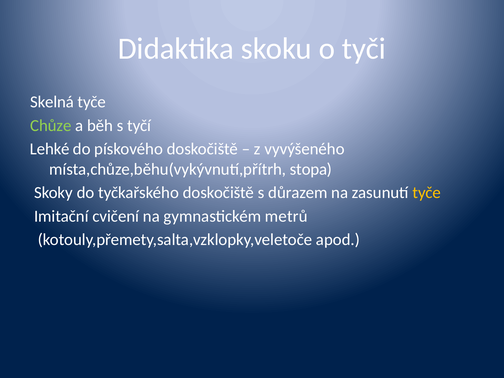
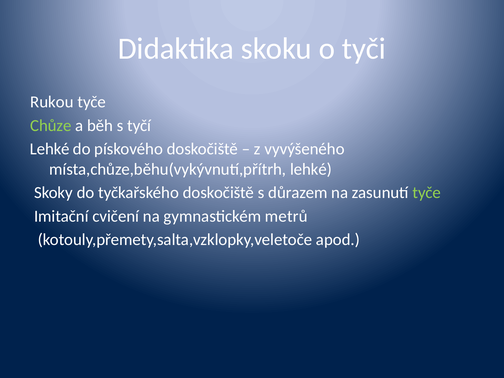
Skelná: Skelná -> Rukou
místa,chůze,běhu(vykývnutí,přítrh stopa: stopa -> lehké
tyče at (427, 193) colour: yellow -> light green
